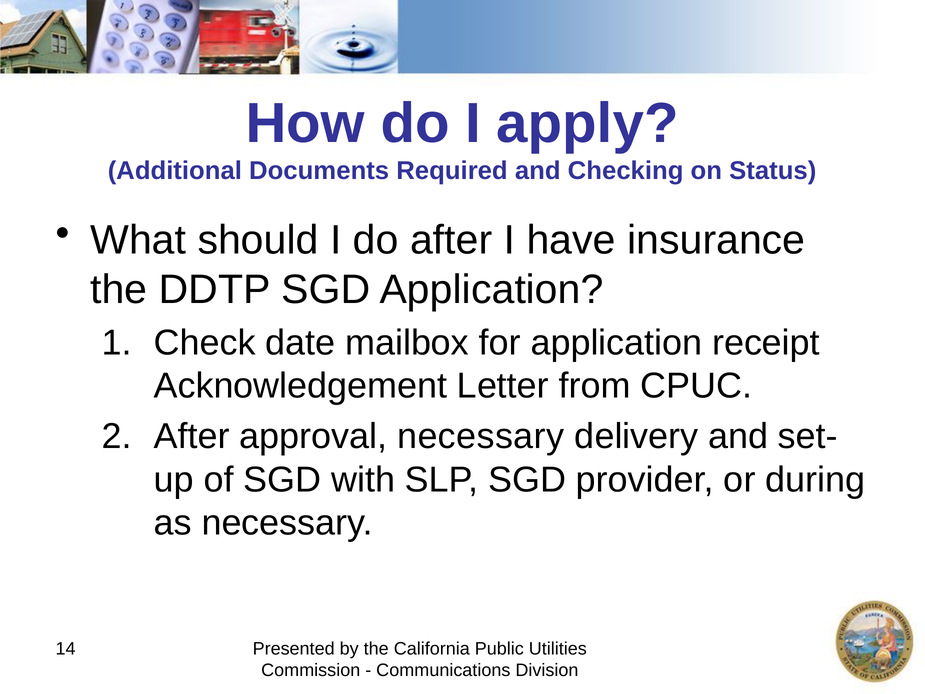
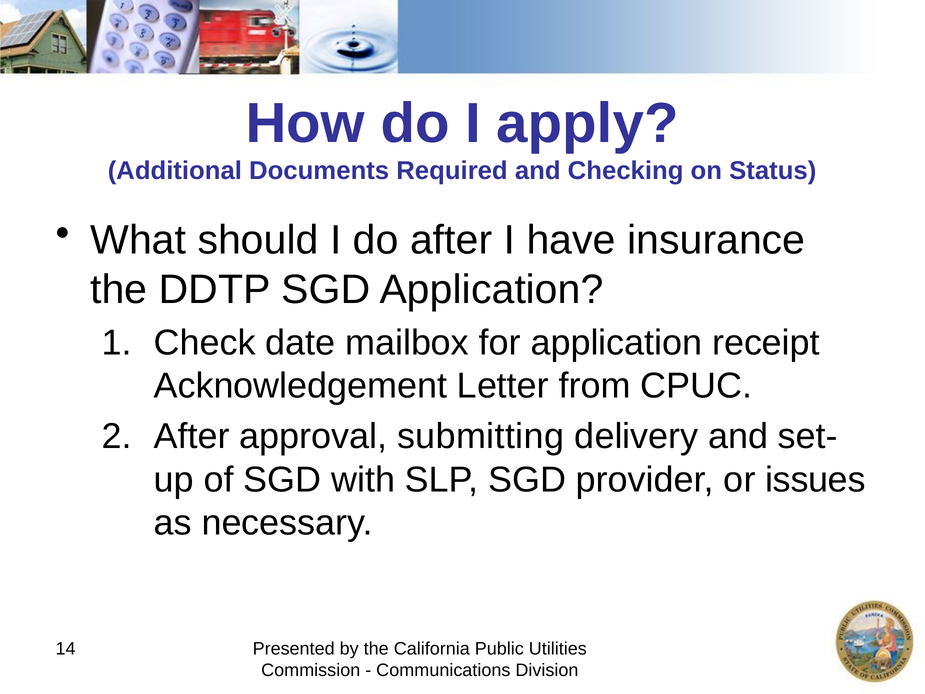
approval necessary: necessary -> submitting
during: during -> issues
